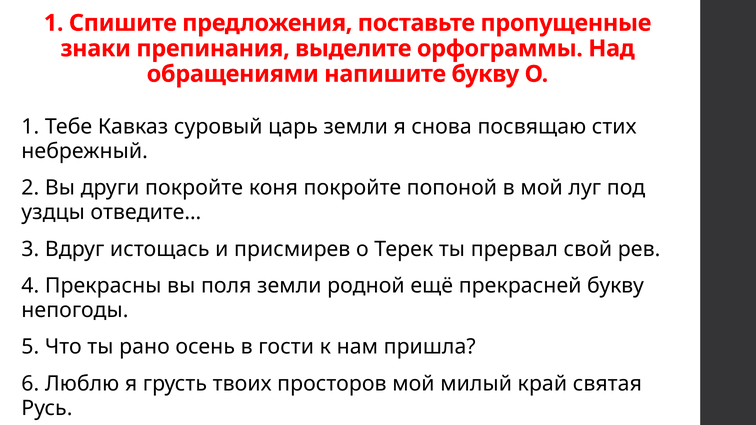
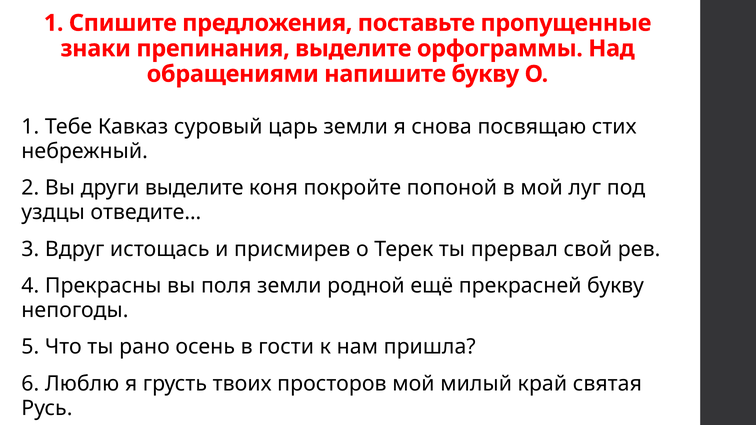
други покройте: покройте -> выделите
